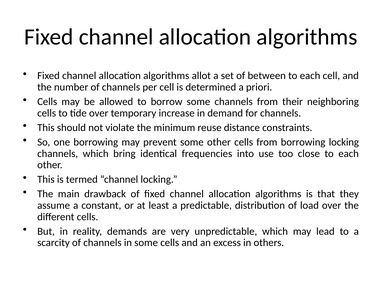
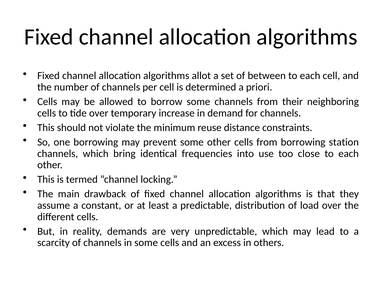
borrowing locking: locking -> station
